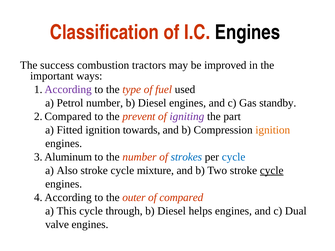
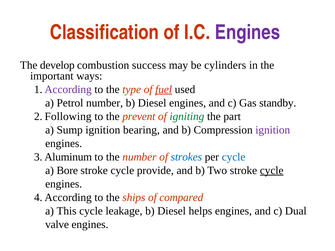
Engines at (247, 32) colour: black -> purple
success: success -> develop
tractors: tractors -> success
improved: improved -> cylinders
fuel underline: none -> present
2 Compared: Compared -> Following
igniting colour: purple -> green
Fitted: Fitted -> Sump
towards: towards -> bearing
ignition at (273, 130) colour: orange -> purple
Also: Also -> Bore
mixture: mixture -> provide
outer: outer -> ships
through: through -> leakage
